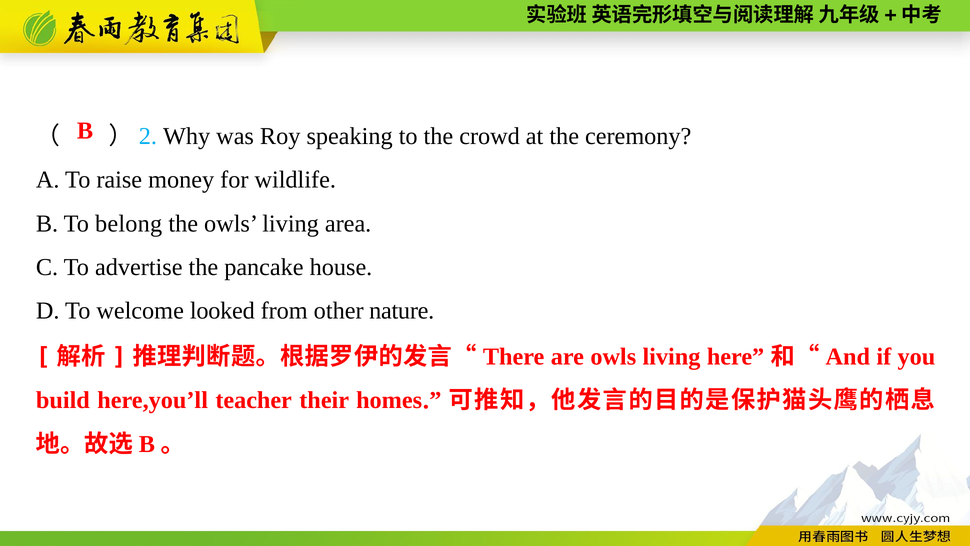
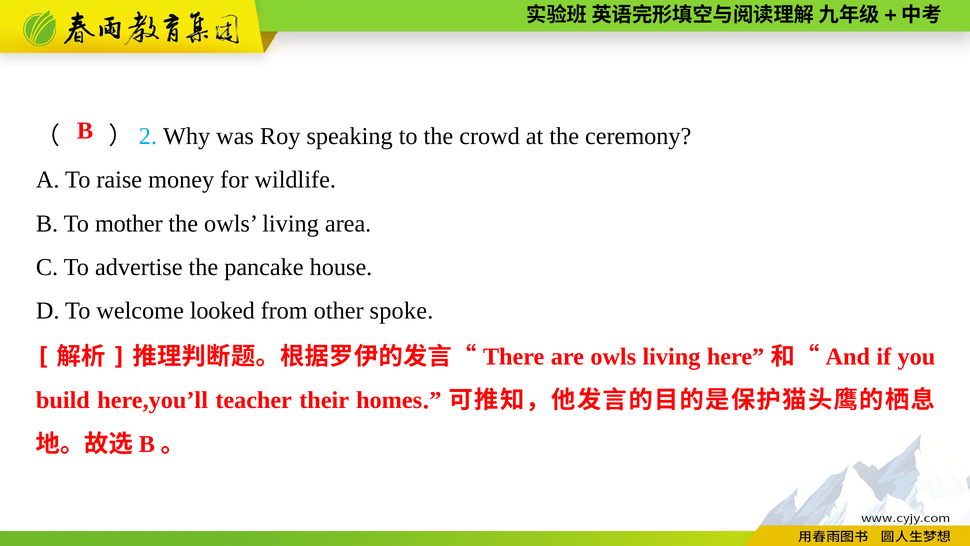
belong: belong -> mother
nature: nature -> spoke
